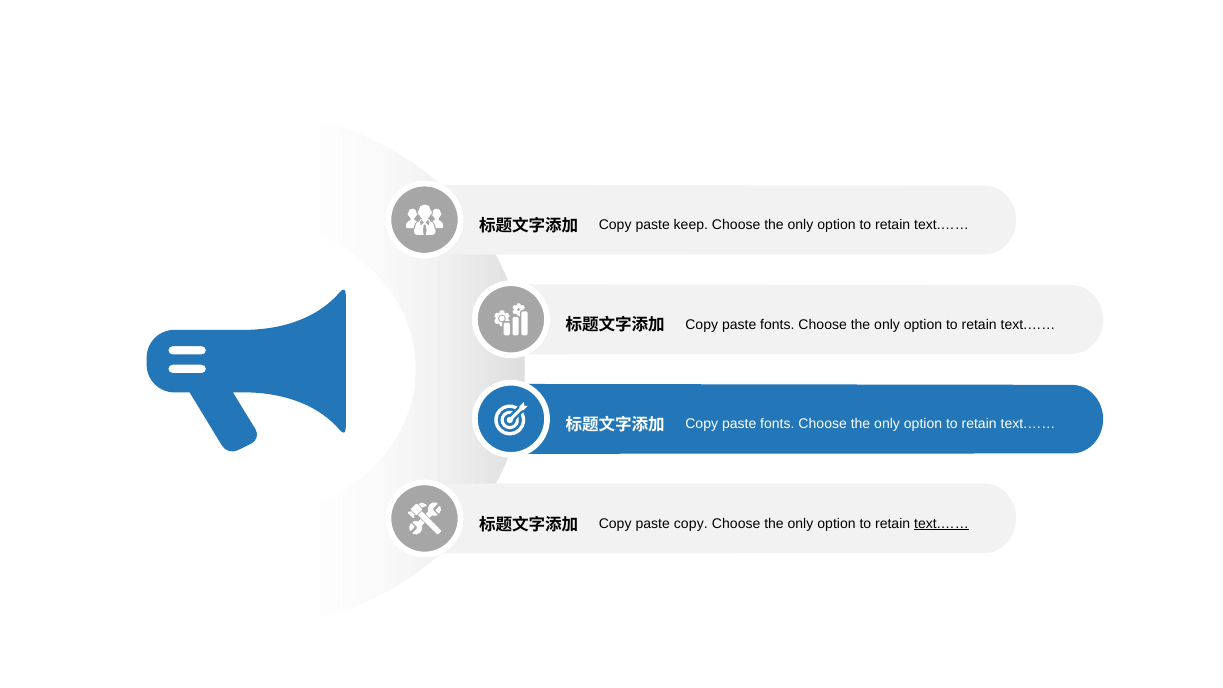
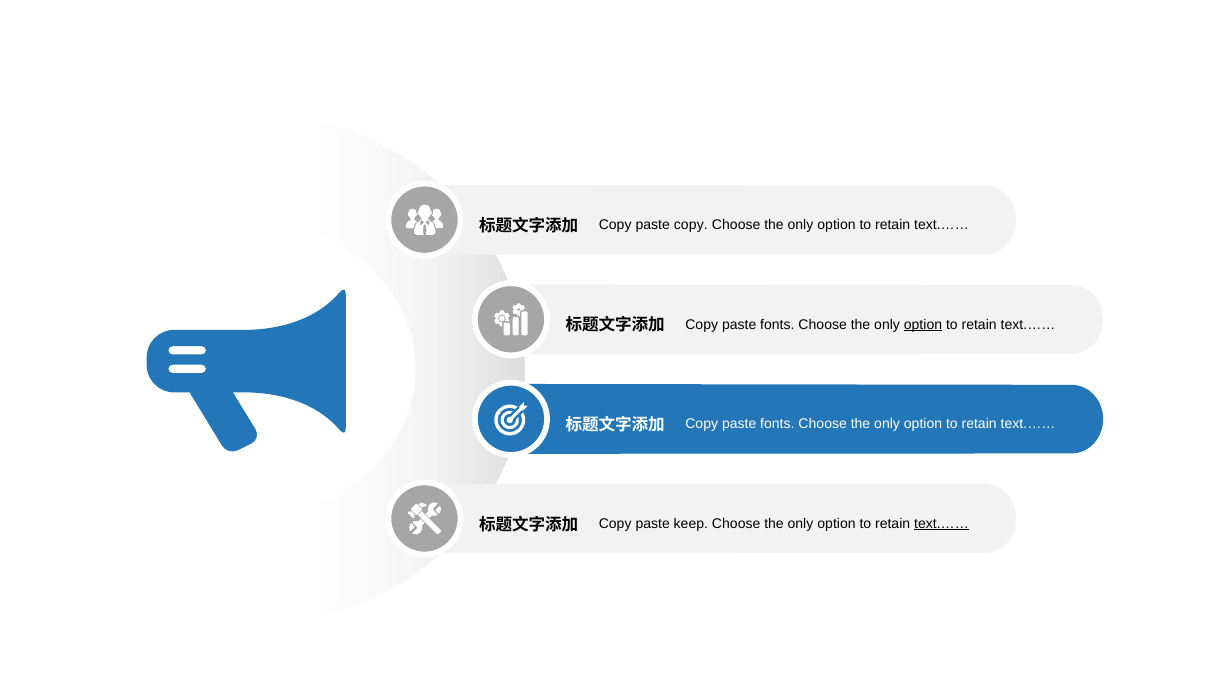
paste keep: keep -> copy
option at (923, 324) underline: none -> present
paste copy: copy -> keep
